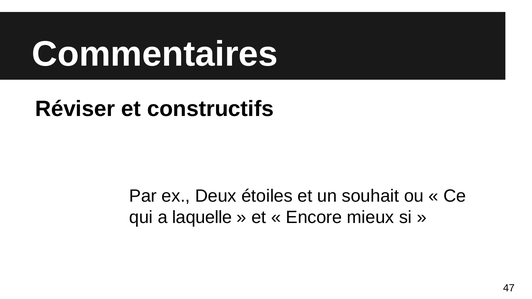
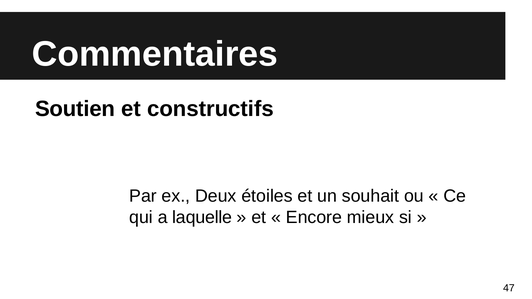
Réviser: Réviser -> Soutien
